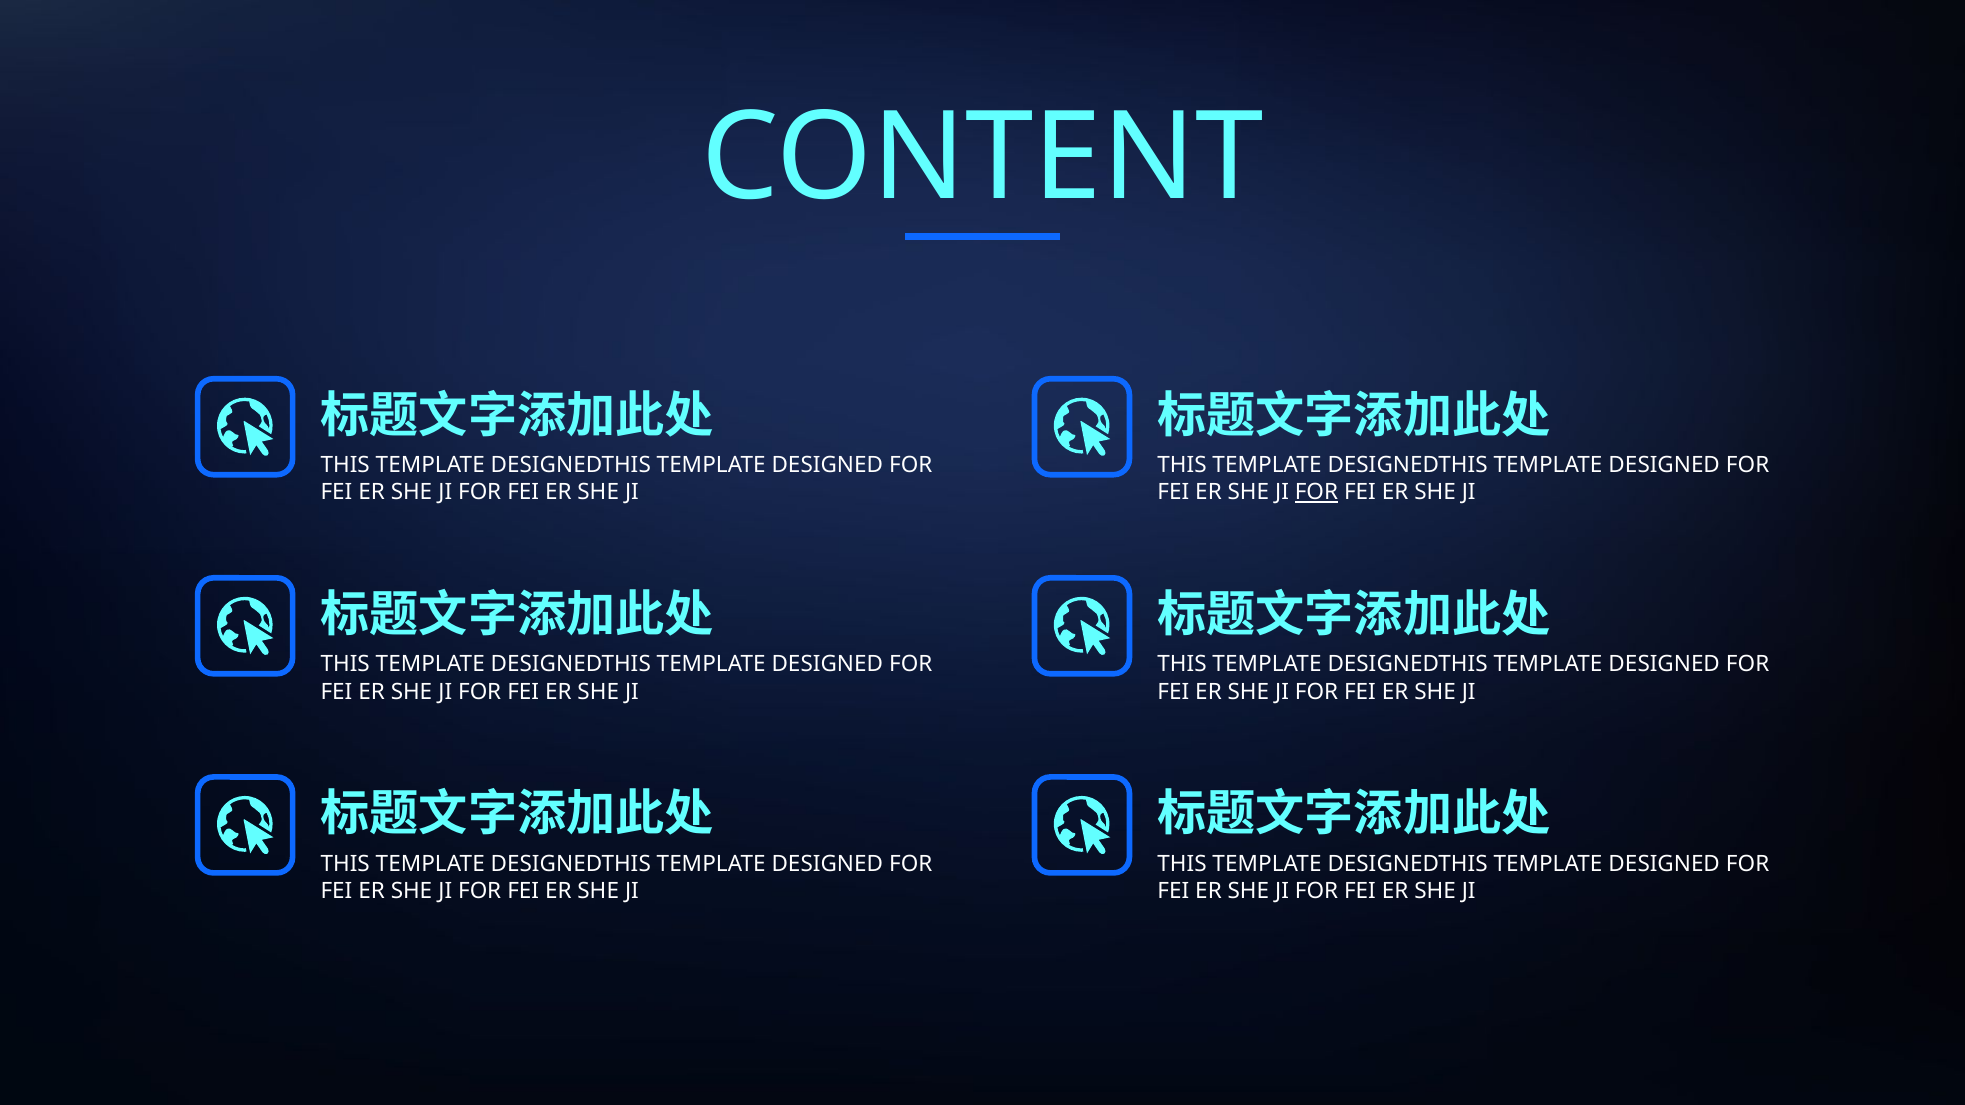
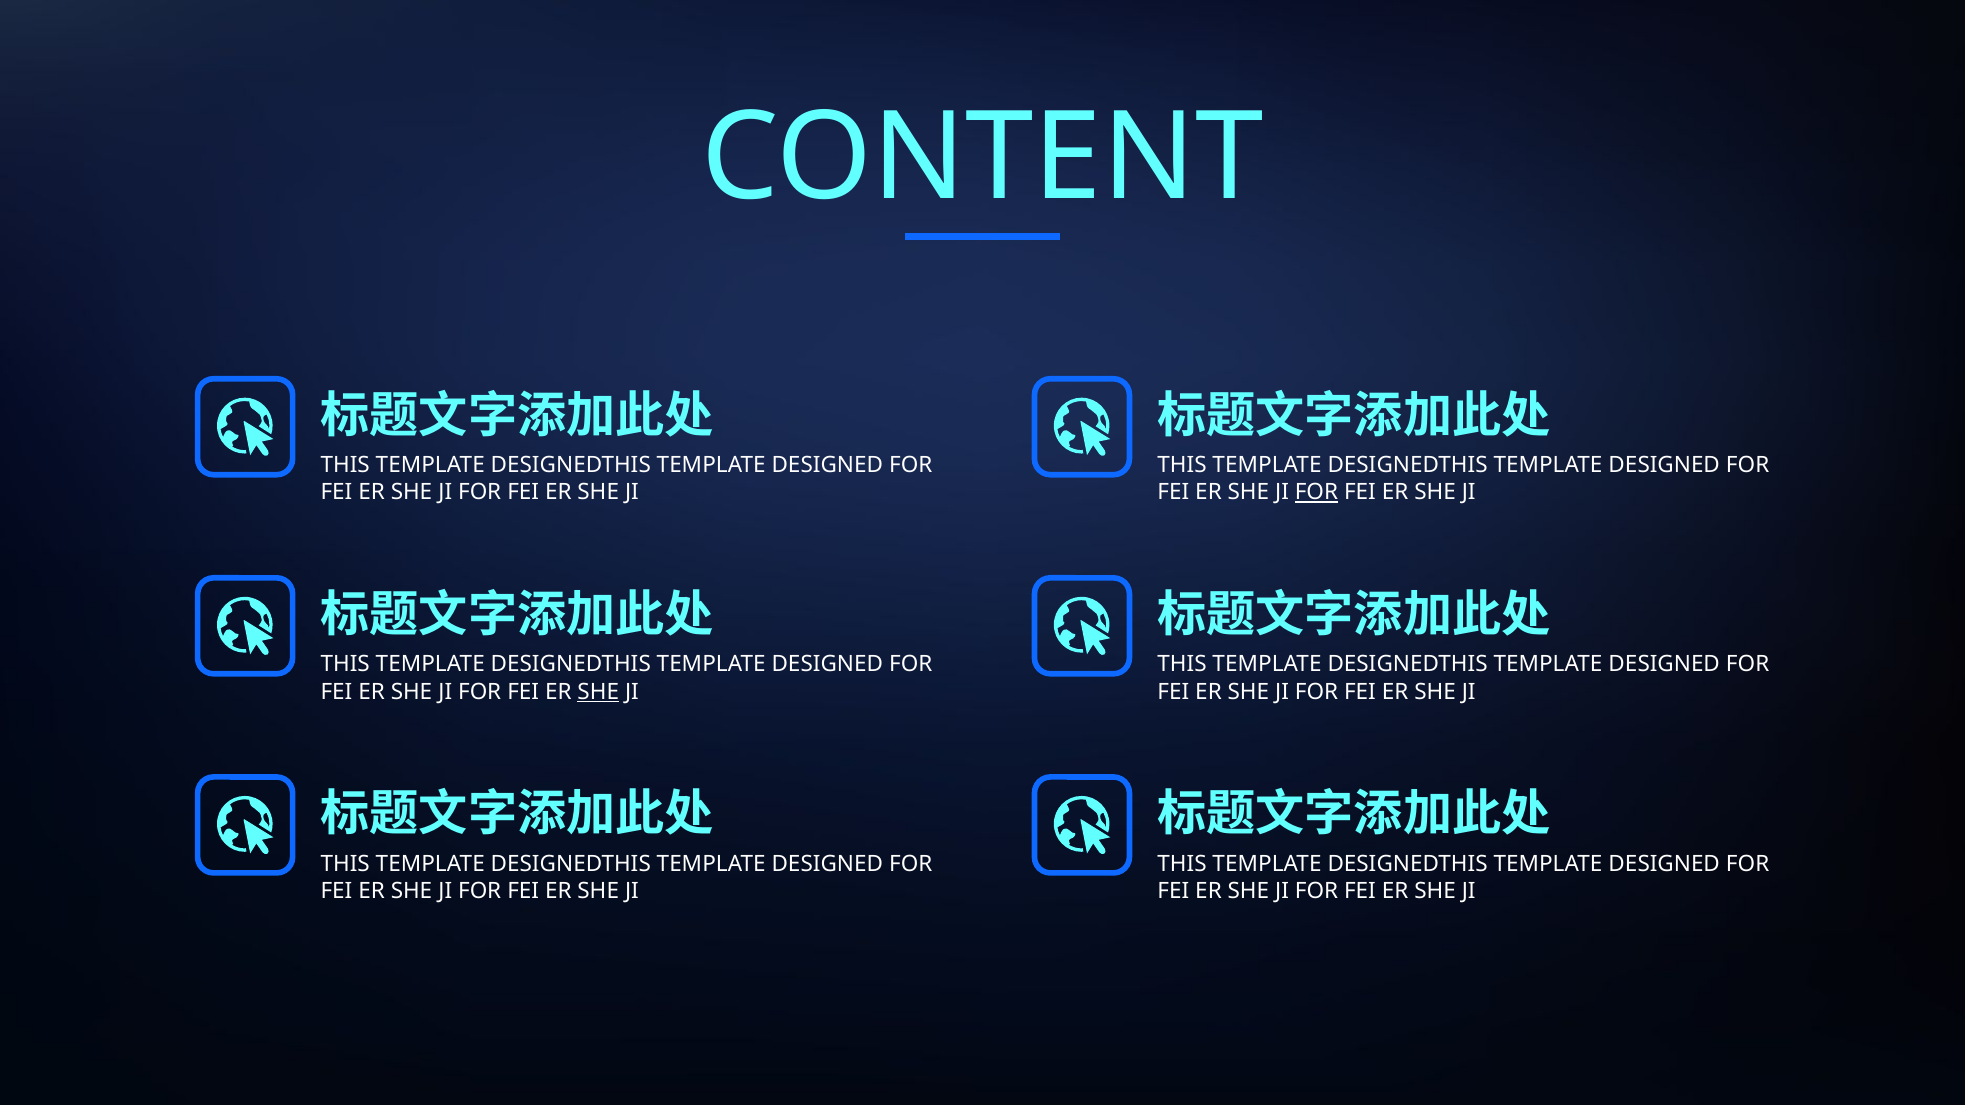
SHE at (598, 692) underline: none -> present
